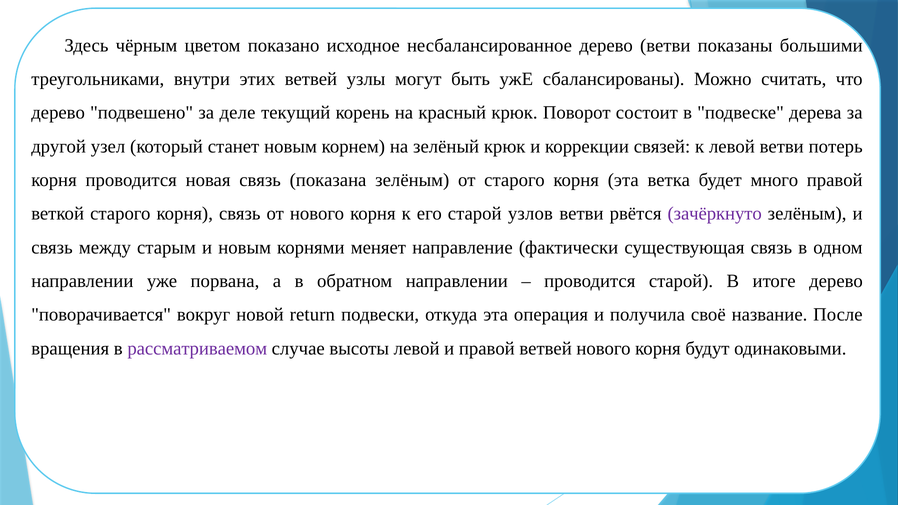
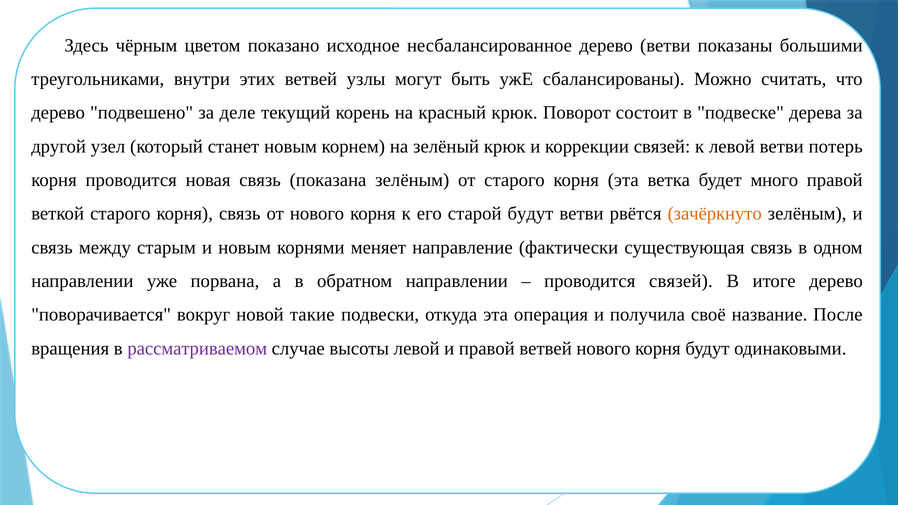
старой узлов: узлов -> будут
зачёркнуто colour: purple -> orange
проводится старой: старой -> связей
return: return -> такие
